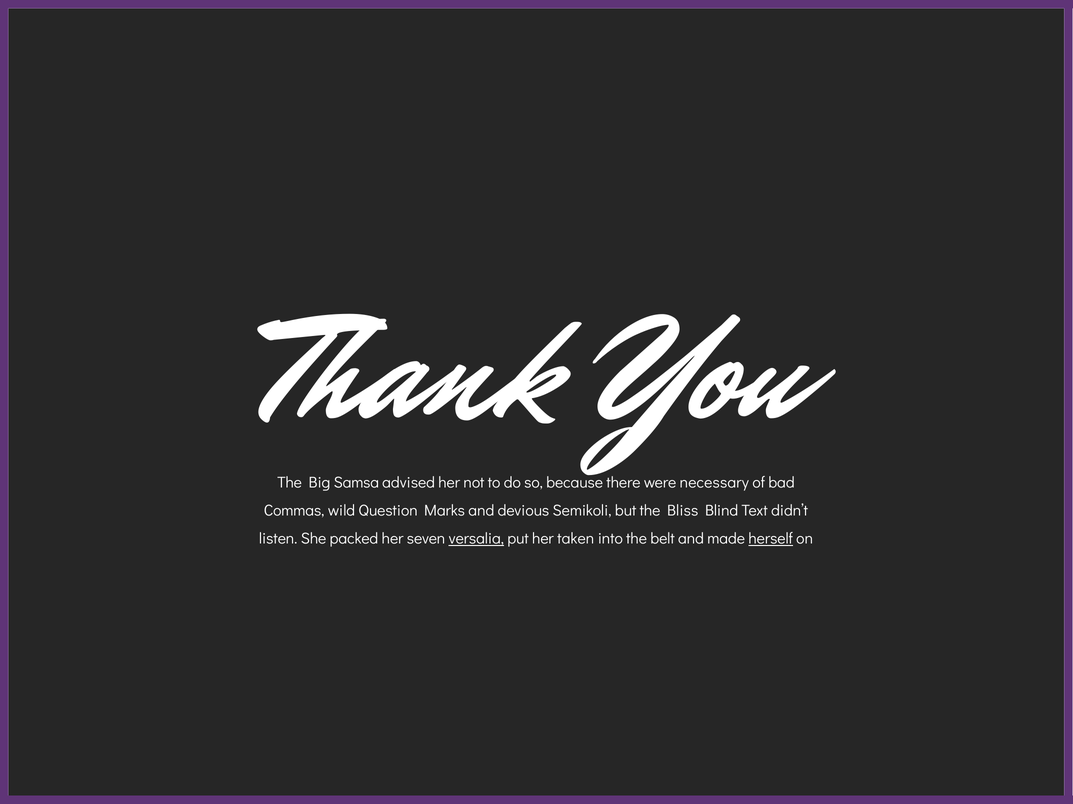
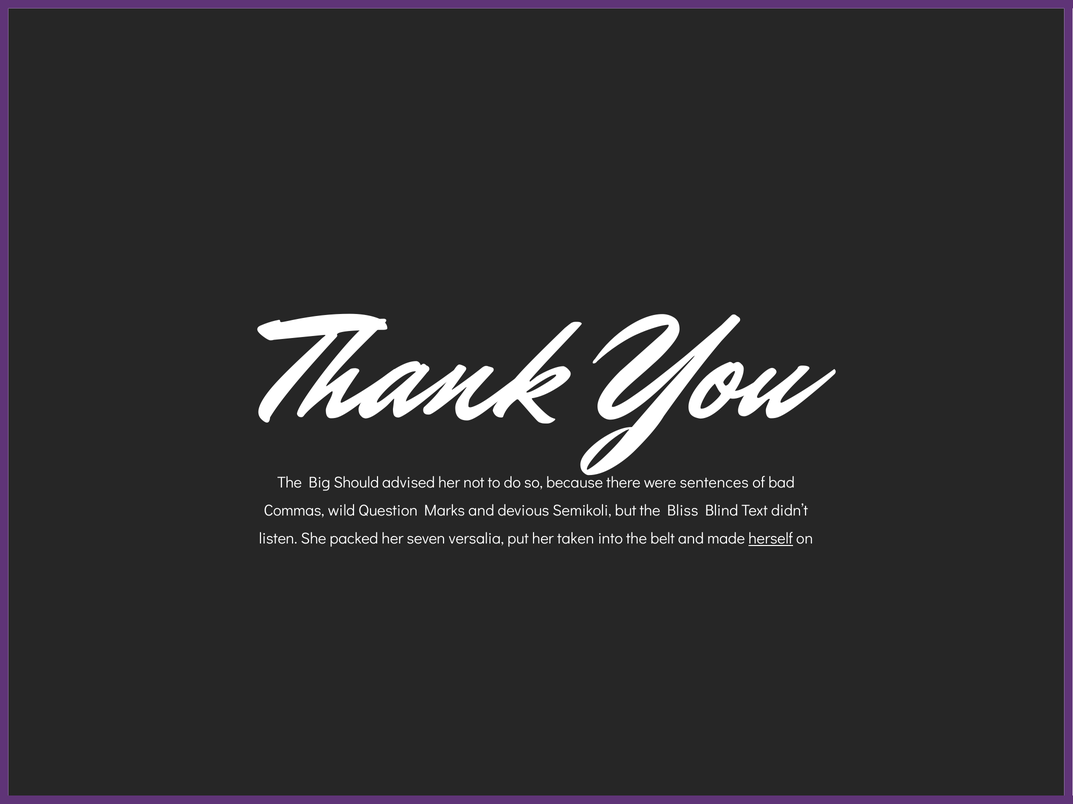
Samsa: Samsa -> Should
necessary: necessary -> sentences
versalia underline: present -> none
